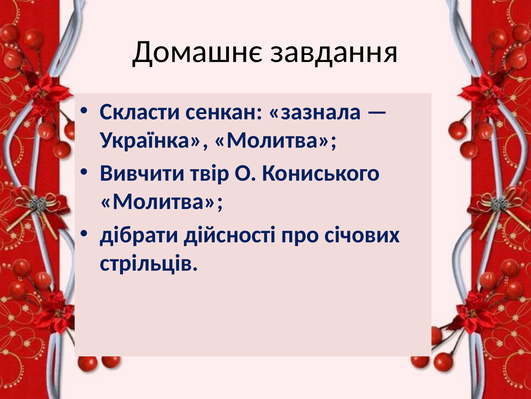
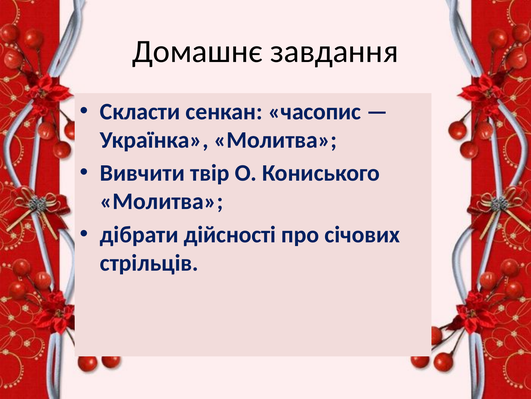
зазнала: зазнала -> часопис
